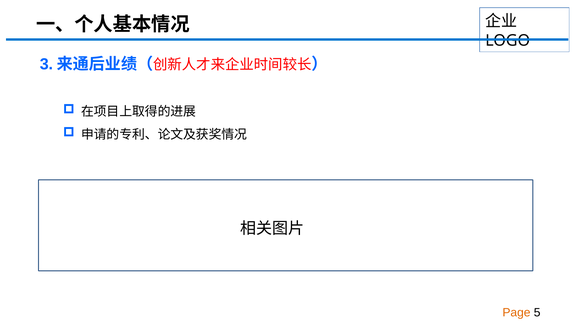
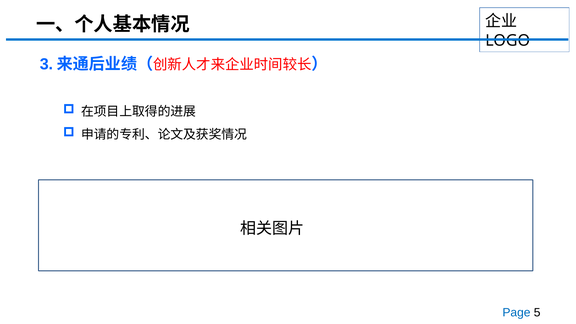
Page colour: orange -> blue
